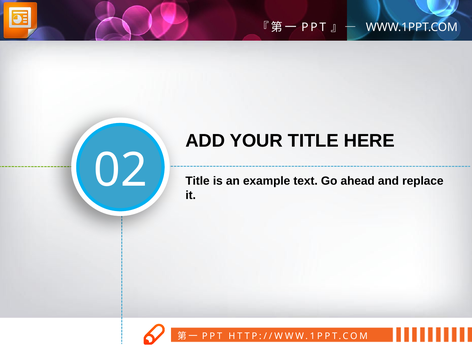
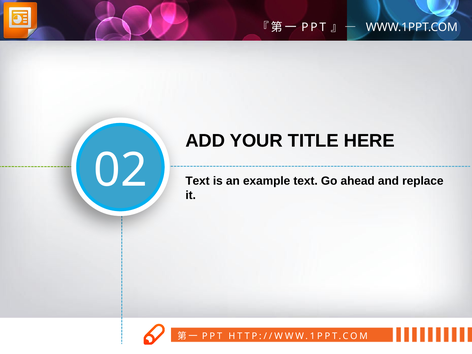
Title at (198, 181): Title -> Text
